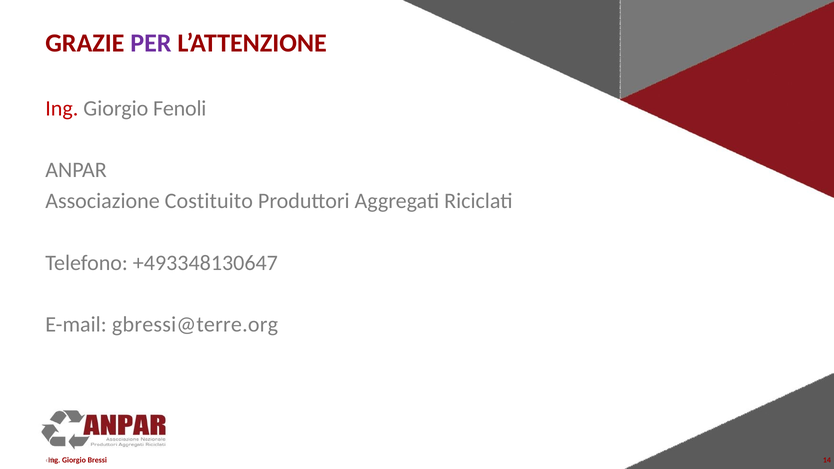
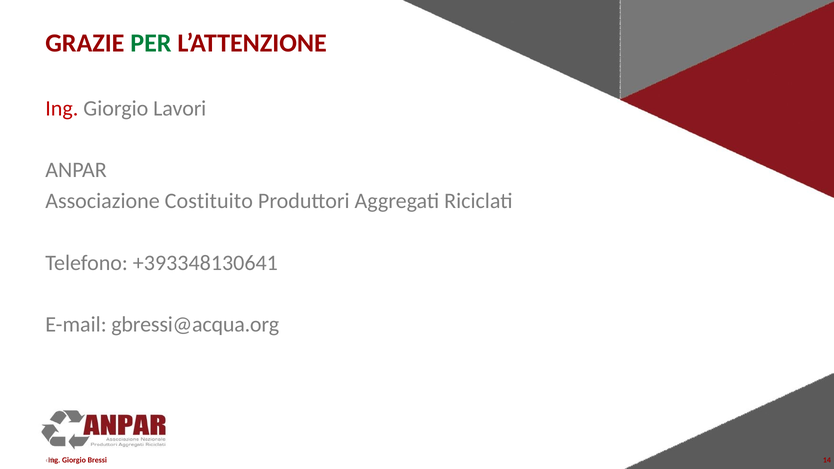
PER colour: purple -> green
Fenoli: Fenoli -> Lavori
+493348130647: +493348130647 -> +393348130641
gbressi@terre.org: gbressi@terre.org -> gbressi@acqua.org
